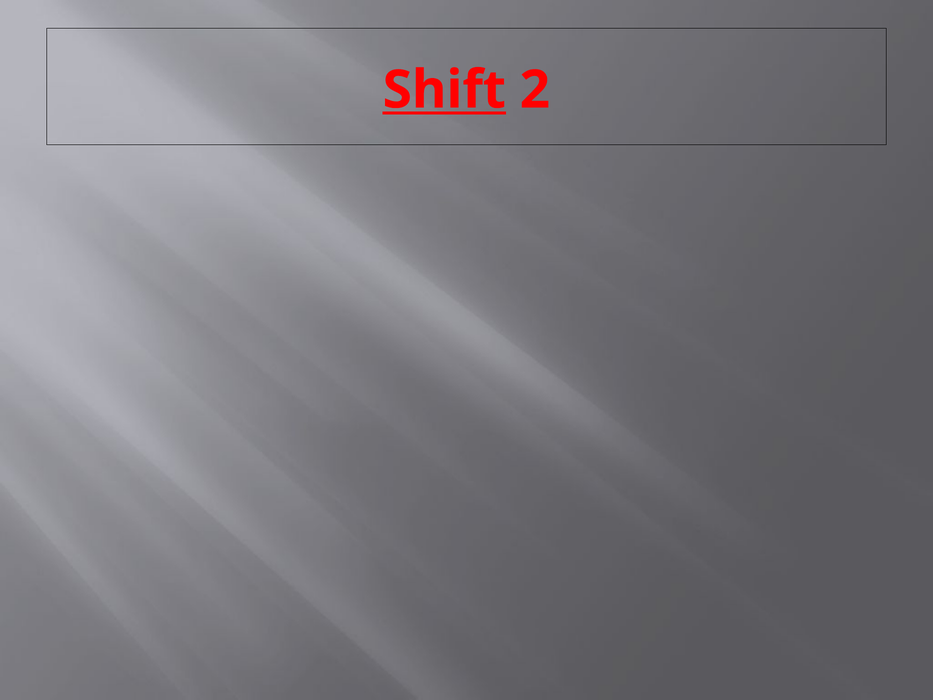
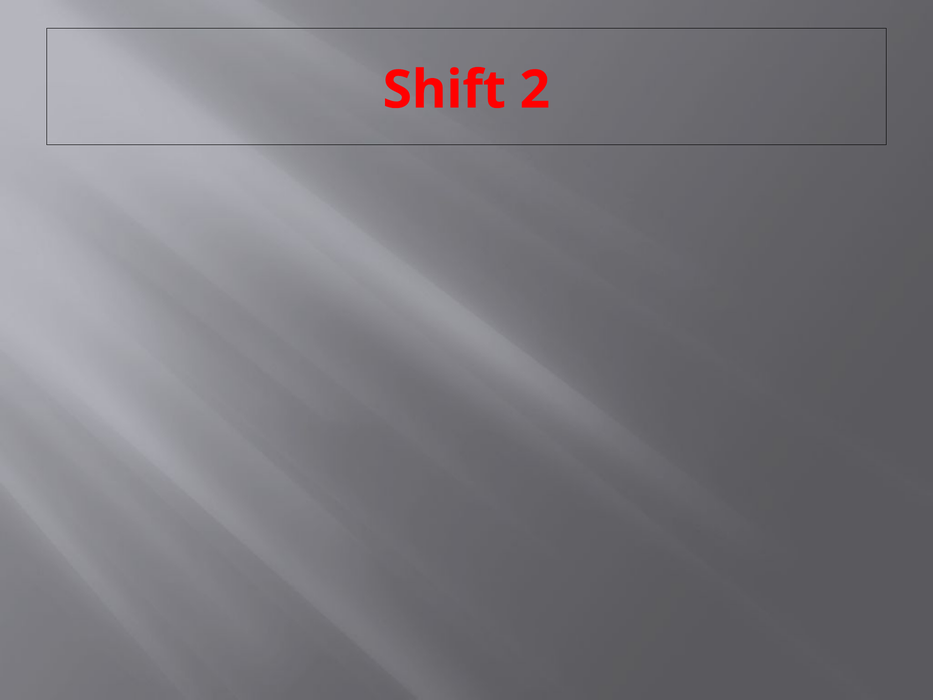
Shift underline: present -> none
